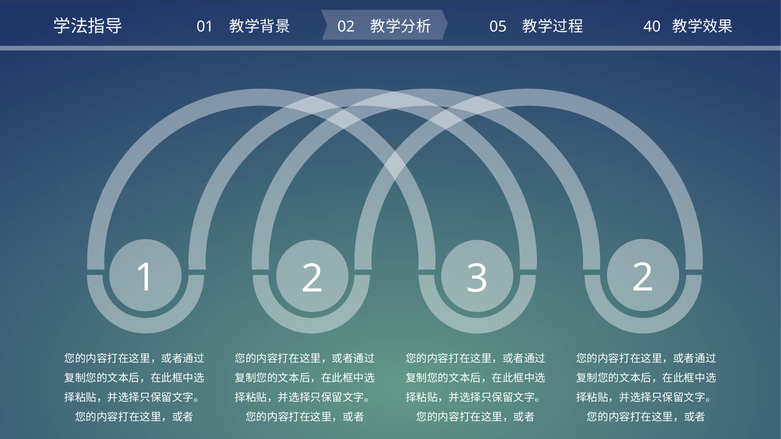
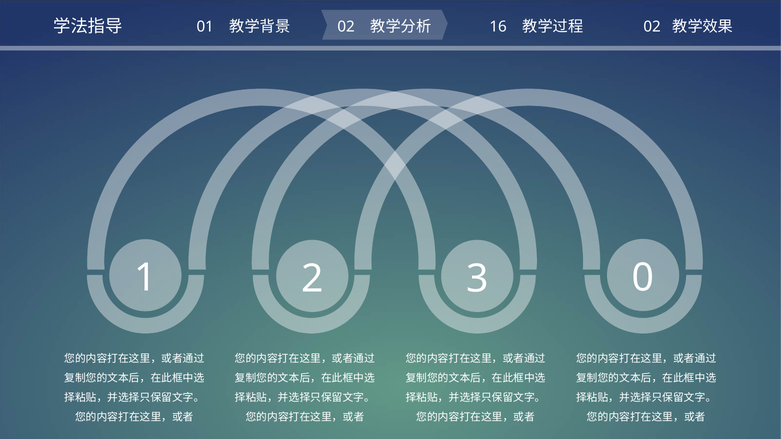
05: 05 -> 16
40 at (652, 27): 40 -> 02
3 2: 2 -> 0
